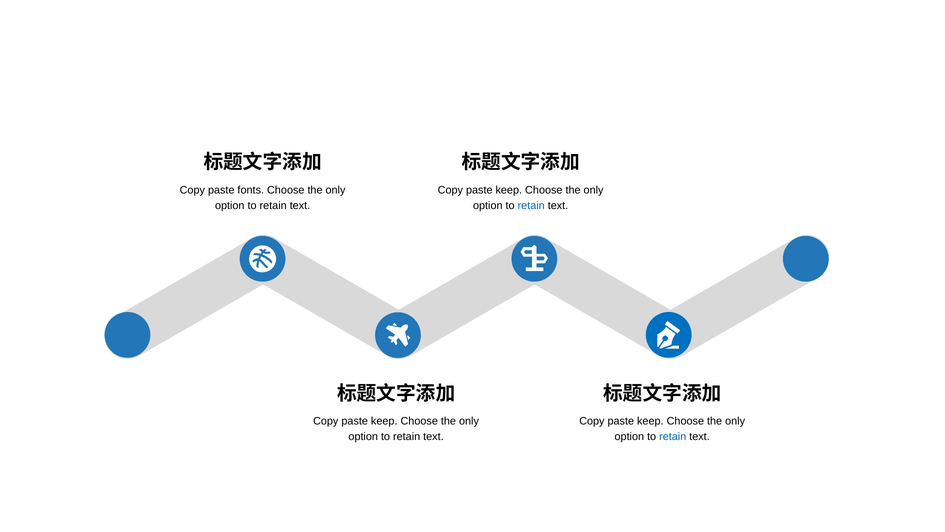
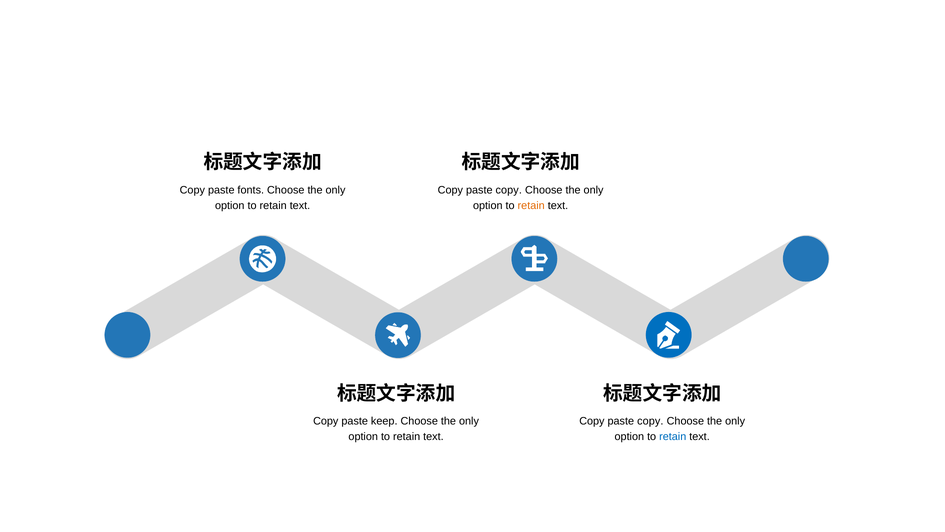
keep at (509, 190): keep -> copy
retain at (531, 206) colour: blue -> orange
keep at (650, 421): keep -> copy
